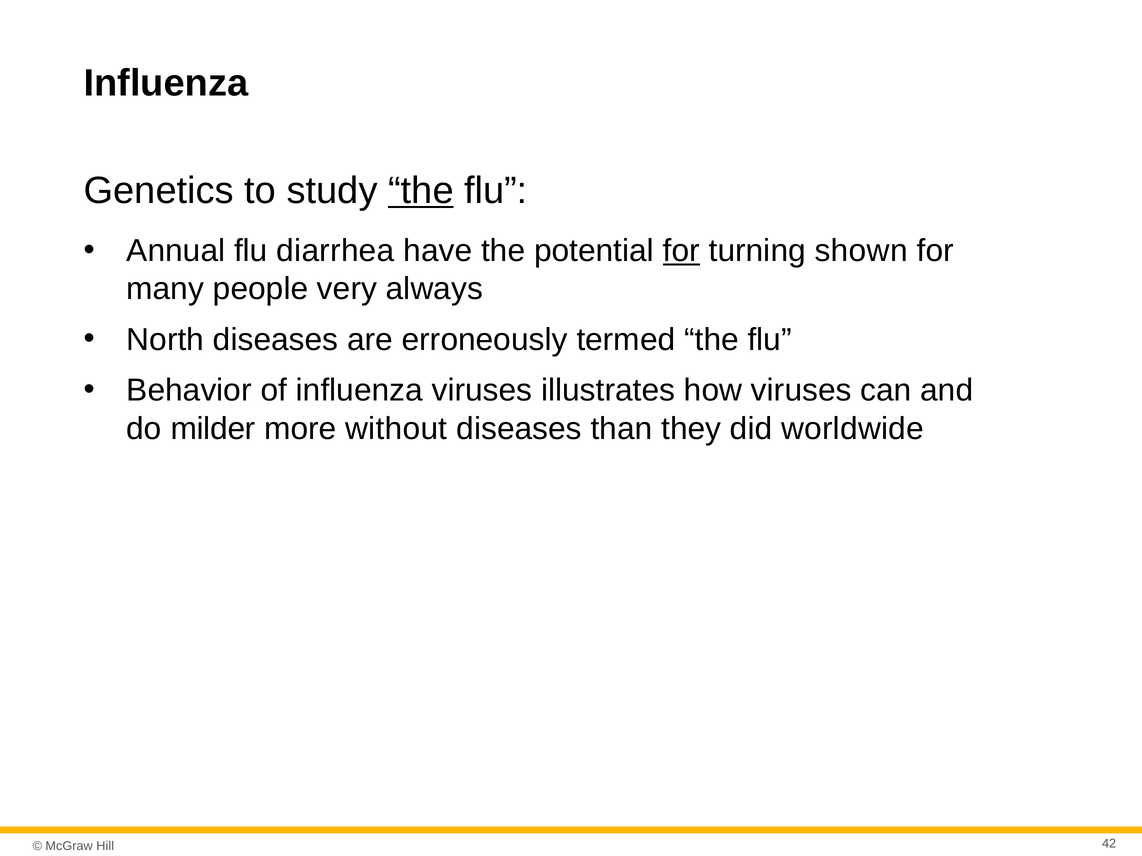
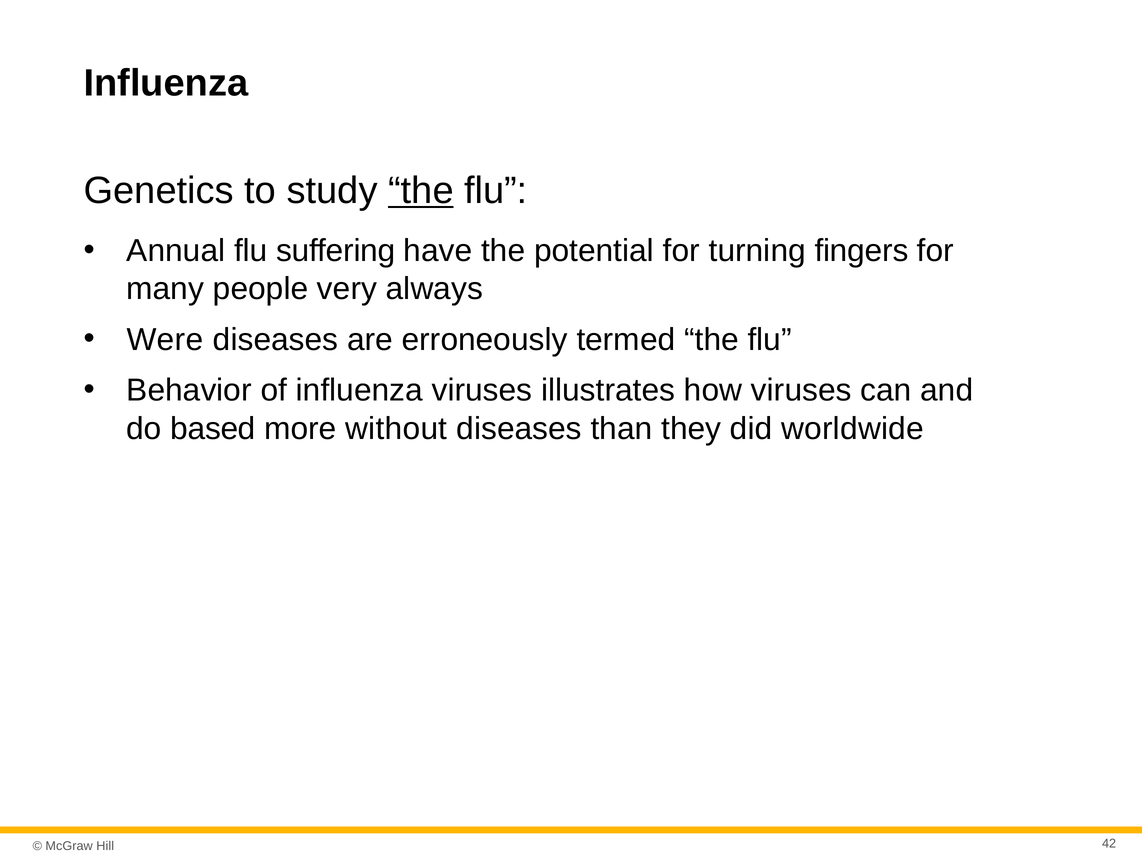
diarrhea: diarrhea -> suffering
for at (681, 251) underline: present -> none
shown: shown -> fingers
North: North -> Were
milder: milder -> based
